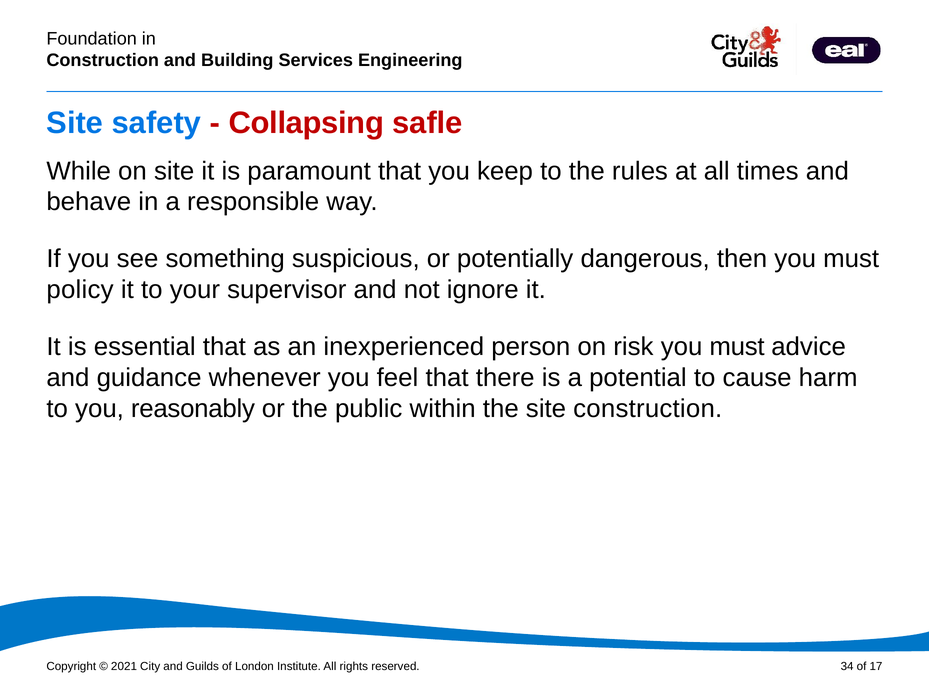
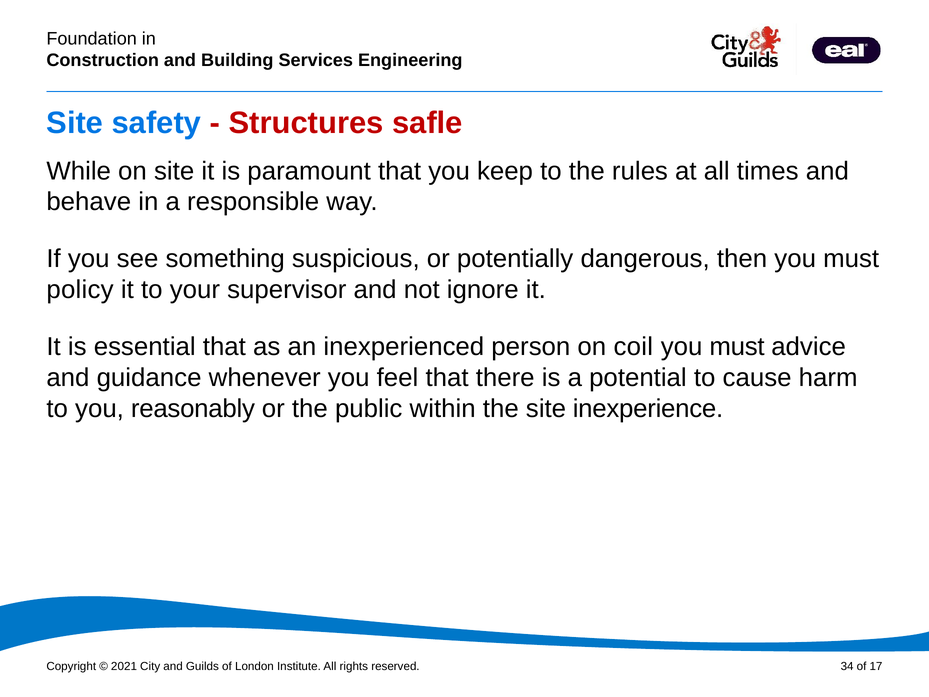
Collapsing: Collapsing -> Structures
risk: risk -> coil
site construction: construction -> inexperience
